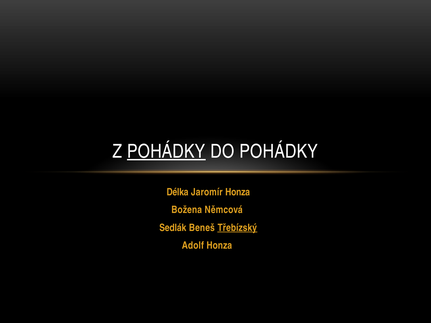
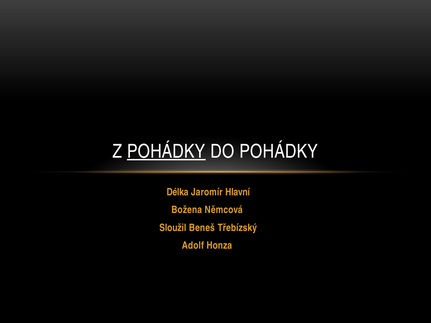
Jaromír Honza: Honza -> Hlavní
Sedlák: Sedlák -> Sloužil
Třebízský underline: present -> none
